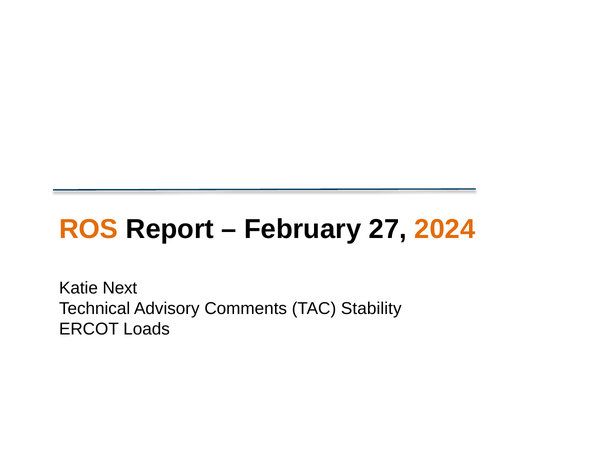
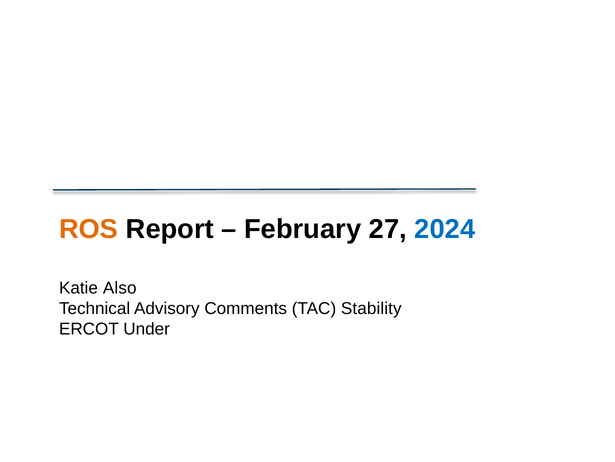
2024 colour: orange -> blue
Next: Next -> Also
Loads: Loads -> Under
